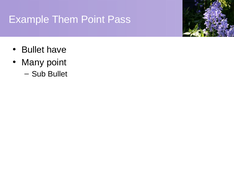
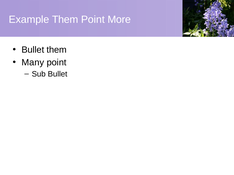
Pass: Pass -> More
Bullet have: have -> them
